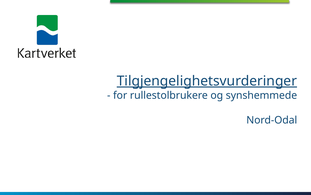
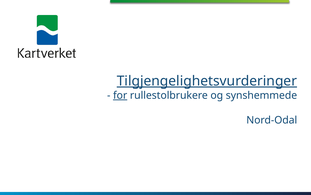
for underline: none -> present
